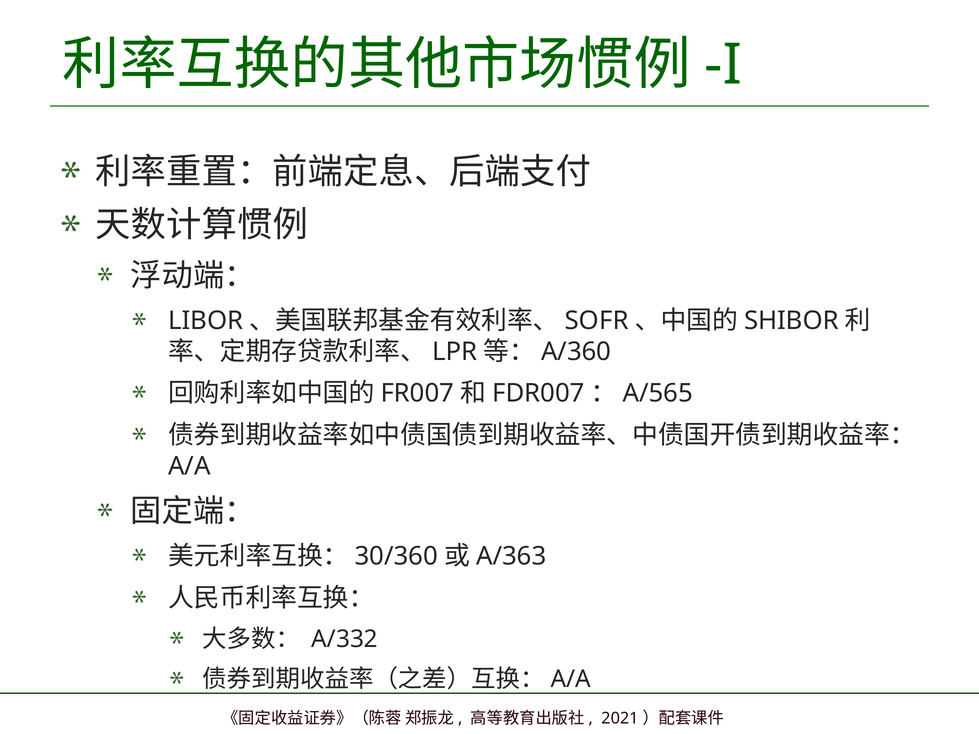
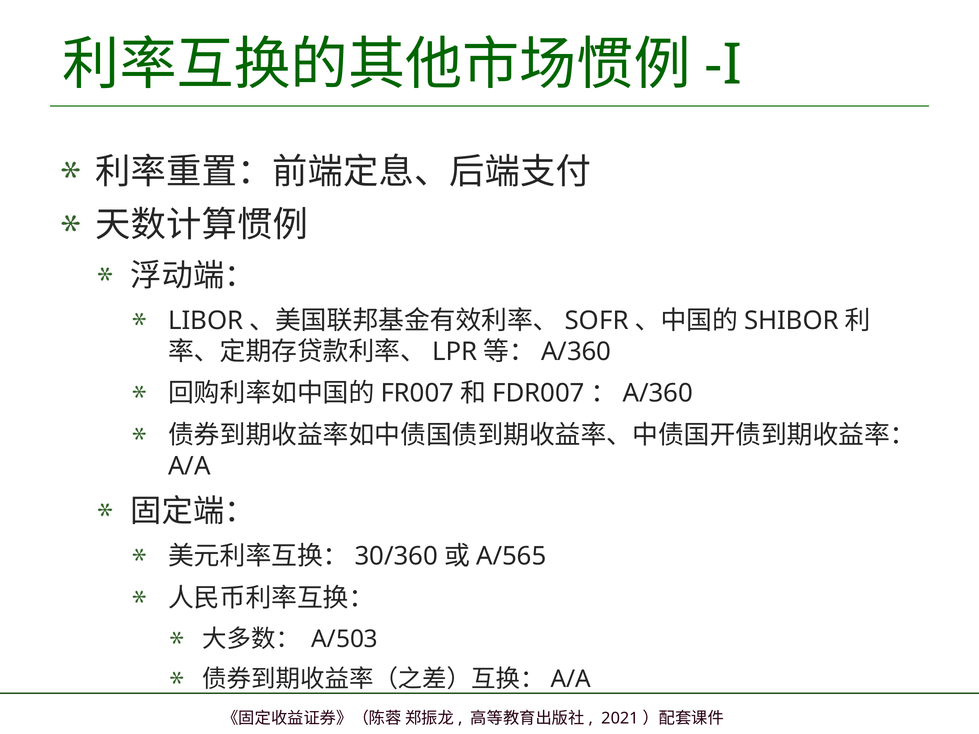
A/565 at (658, 393): A/565 -> A/360
A/363: A/363 -> A/565
A/332: A/332 -> A/503
